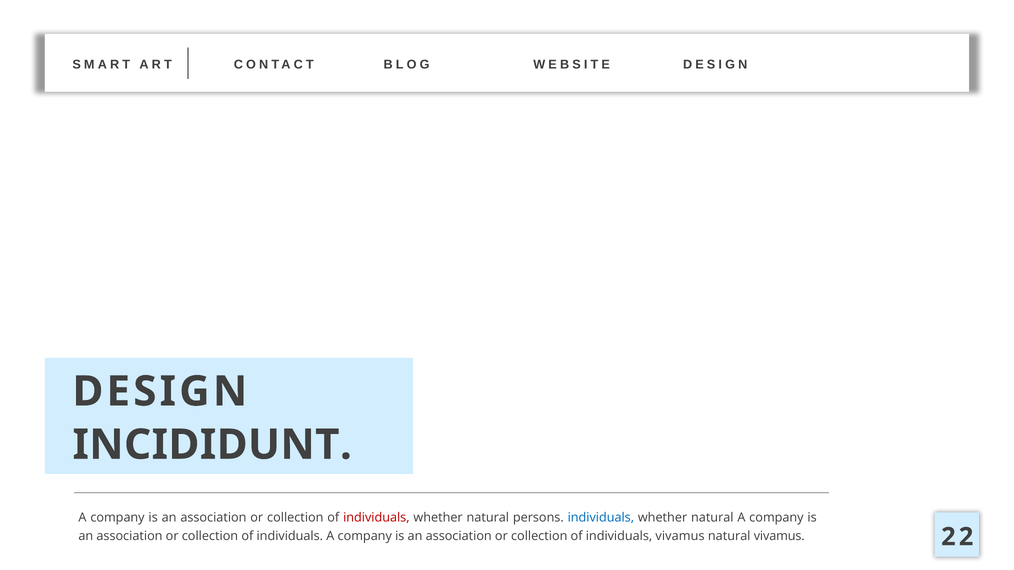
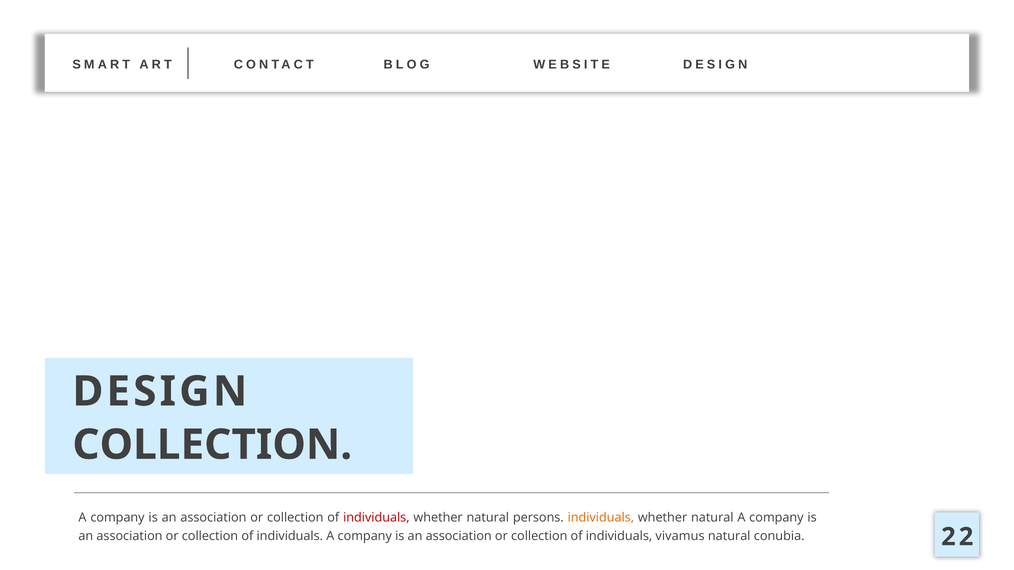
INCIDIDUNT at (212, 445): INCIDIDUNT -> COLLECTION
individuals at (601, 518) colour: blue -> orange
natural vivamus: vivamus -> conubia
